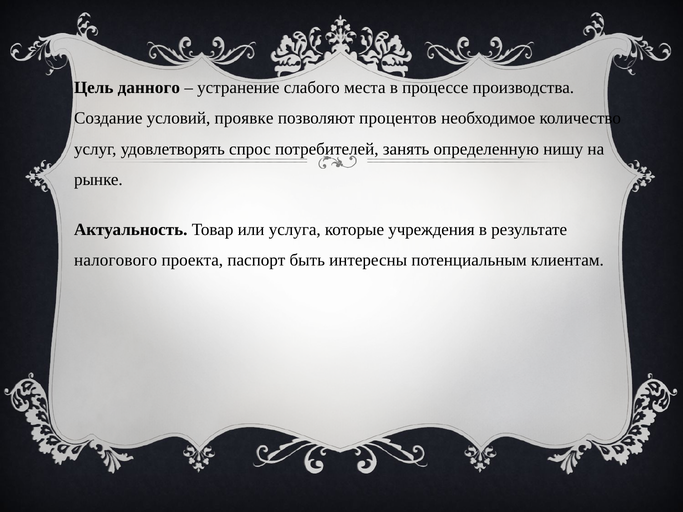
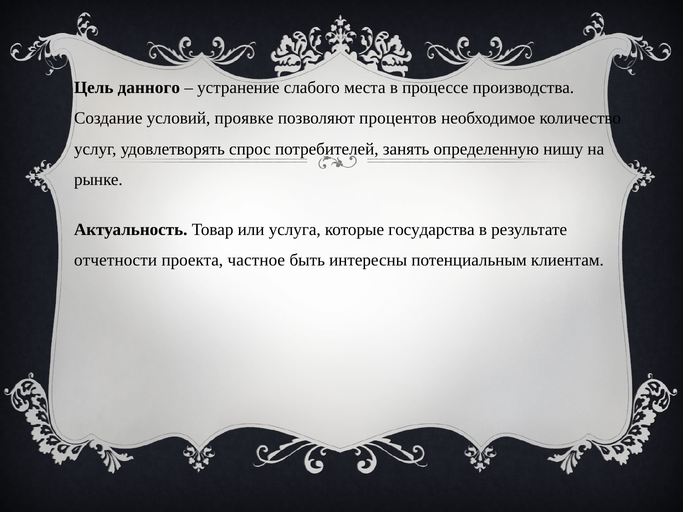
учреждения: учреждения -> государства
налогового: налогового -> отчетности
паспорт: паспорт -> частное
